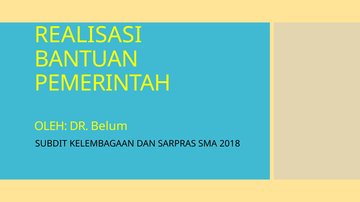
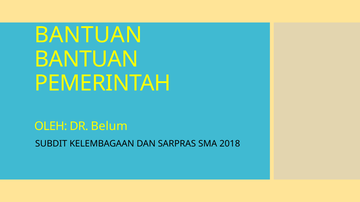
REALISASI at (88, 35): REALISASI -> BANTUAN
